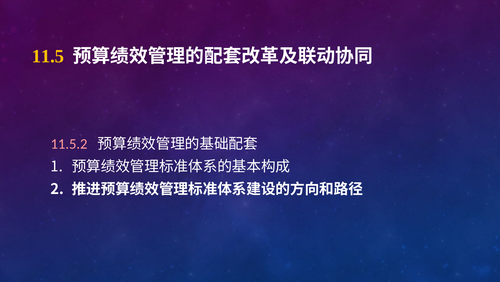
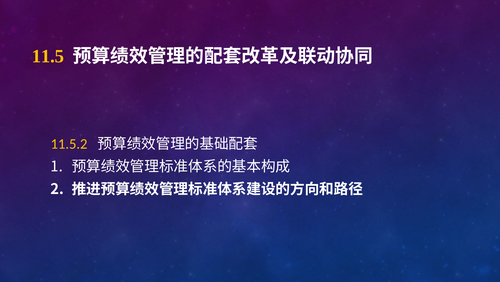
11.5.2 colour: pink -> yellow
